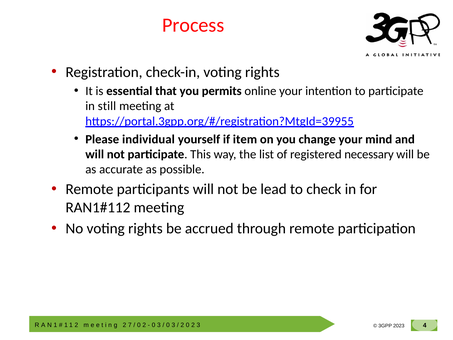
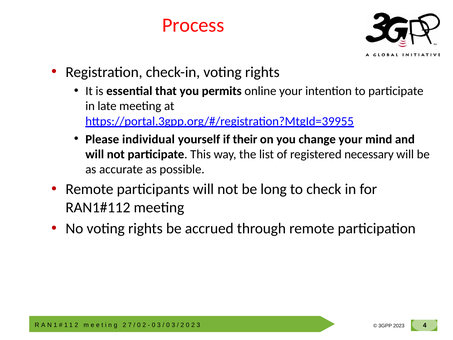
still: still -> late
item: item -> their
lead: lead -> long
